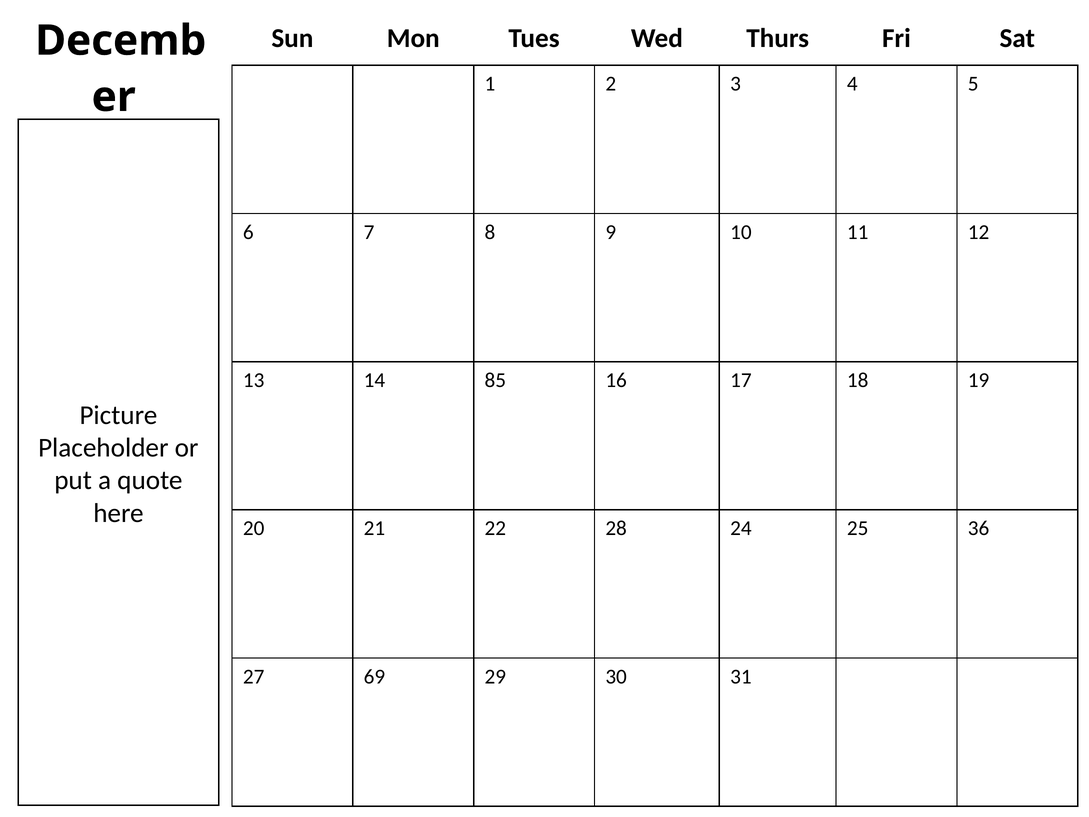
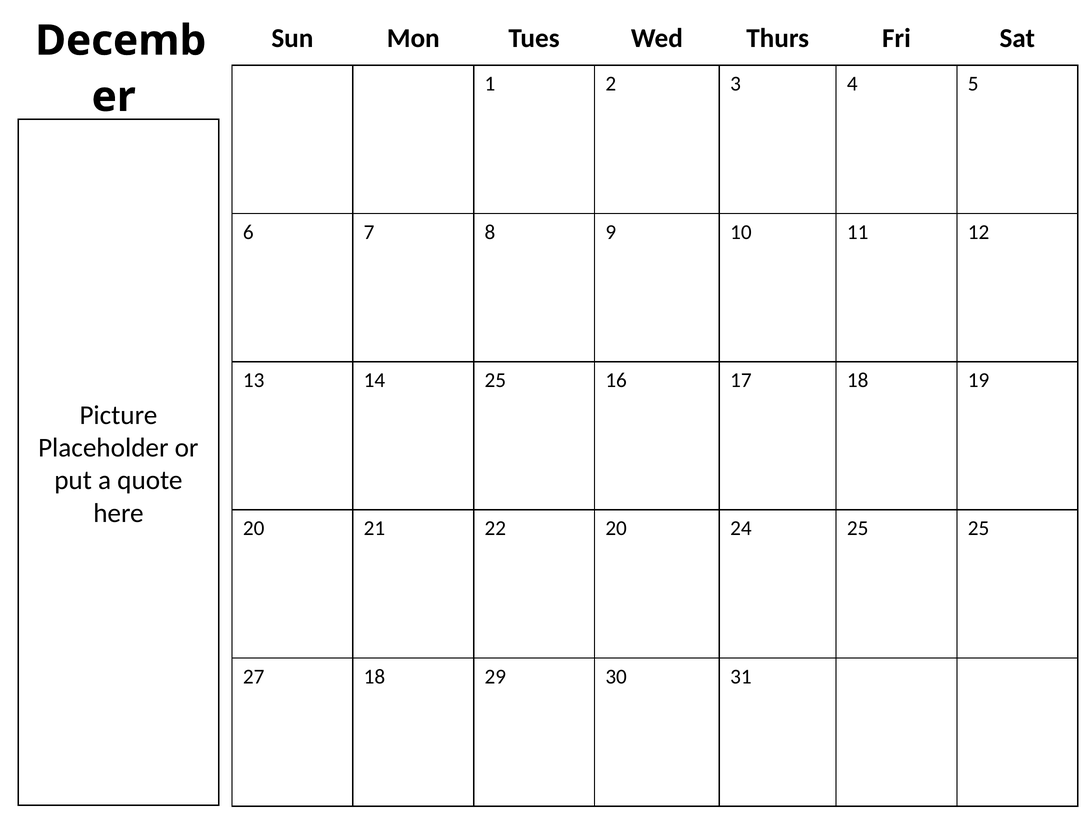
14 85: 85 -> 25
22 28: 28 -> 20
25 36: 36 -> 25
27 69: 69 -> 18
